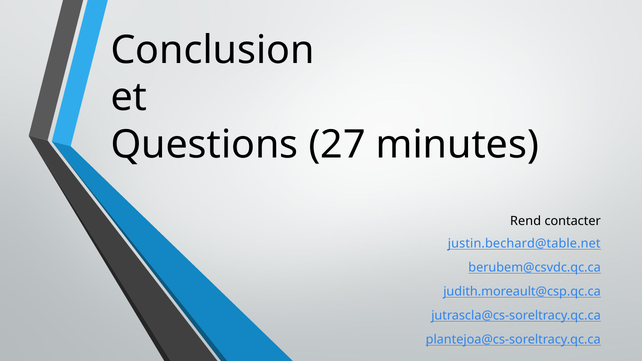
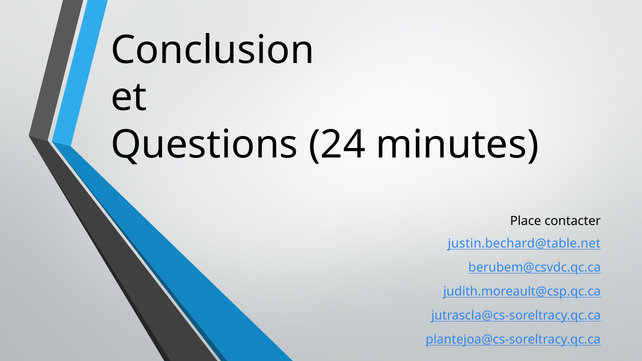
27: 27 -> 24
Rend: Rend -> Place
